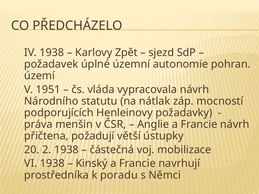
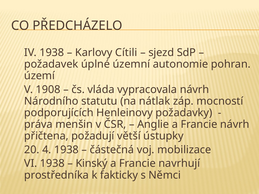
Zpět: Zpět -> Cítili
1951: 1951 -> 1908
2: 2 -> 4
poradu: poradu -> fakticky
